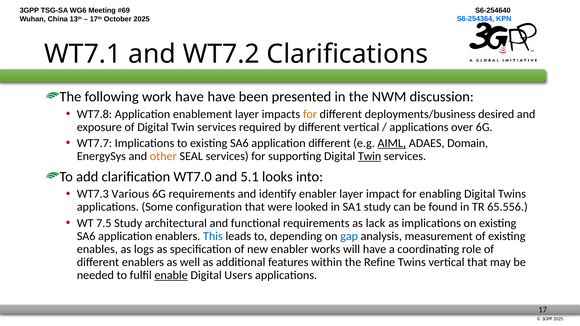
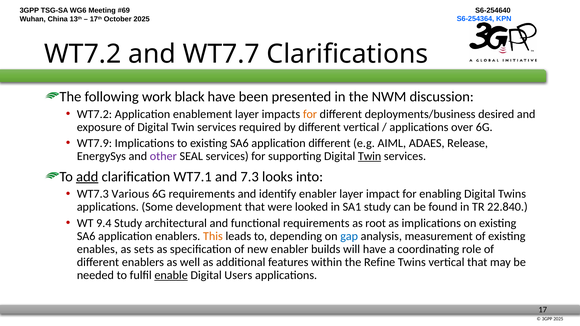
WT7.1 at (83, 54): WT7.1 -> WT7.2
WT7.2: WT7.2 -> WT7.7
work have: have -> black
WT7.8 at (94, 114): WT7.8 -> WT7.2
WT7.7: WT7.7 -> WT7.9
AIML underline: present -> none
Domain: Domain -> Release
other colour: orange -> purple
add underline: none -> present
WT7.0: WT7.0 -> WT7.1
5.1: 5.1 -> 7.3
configuration: configuration -> development
65.556: 65.556 -> 22.840
7.5: 7.5 -> 9.4
lack: lack -> root
This colour: blue -> orange
logs: logs -> sets
works: works -> builds
